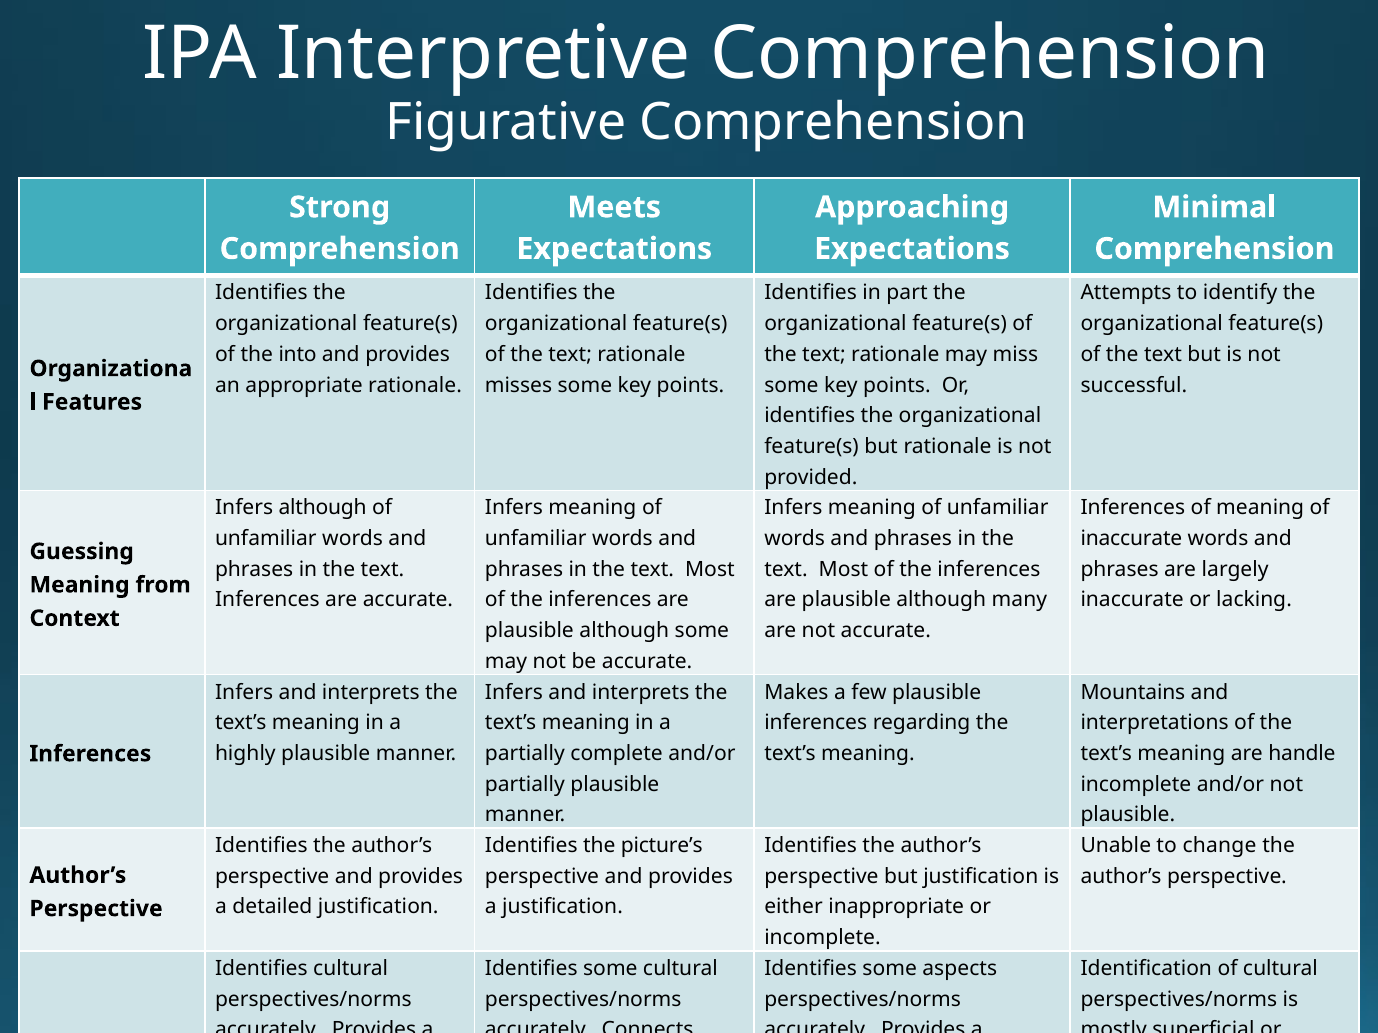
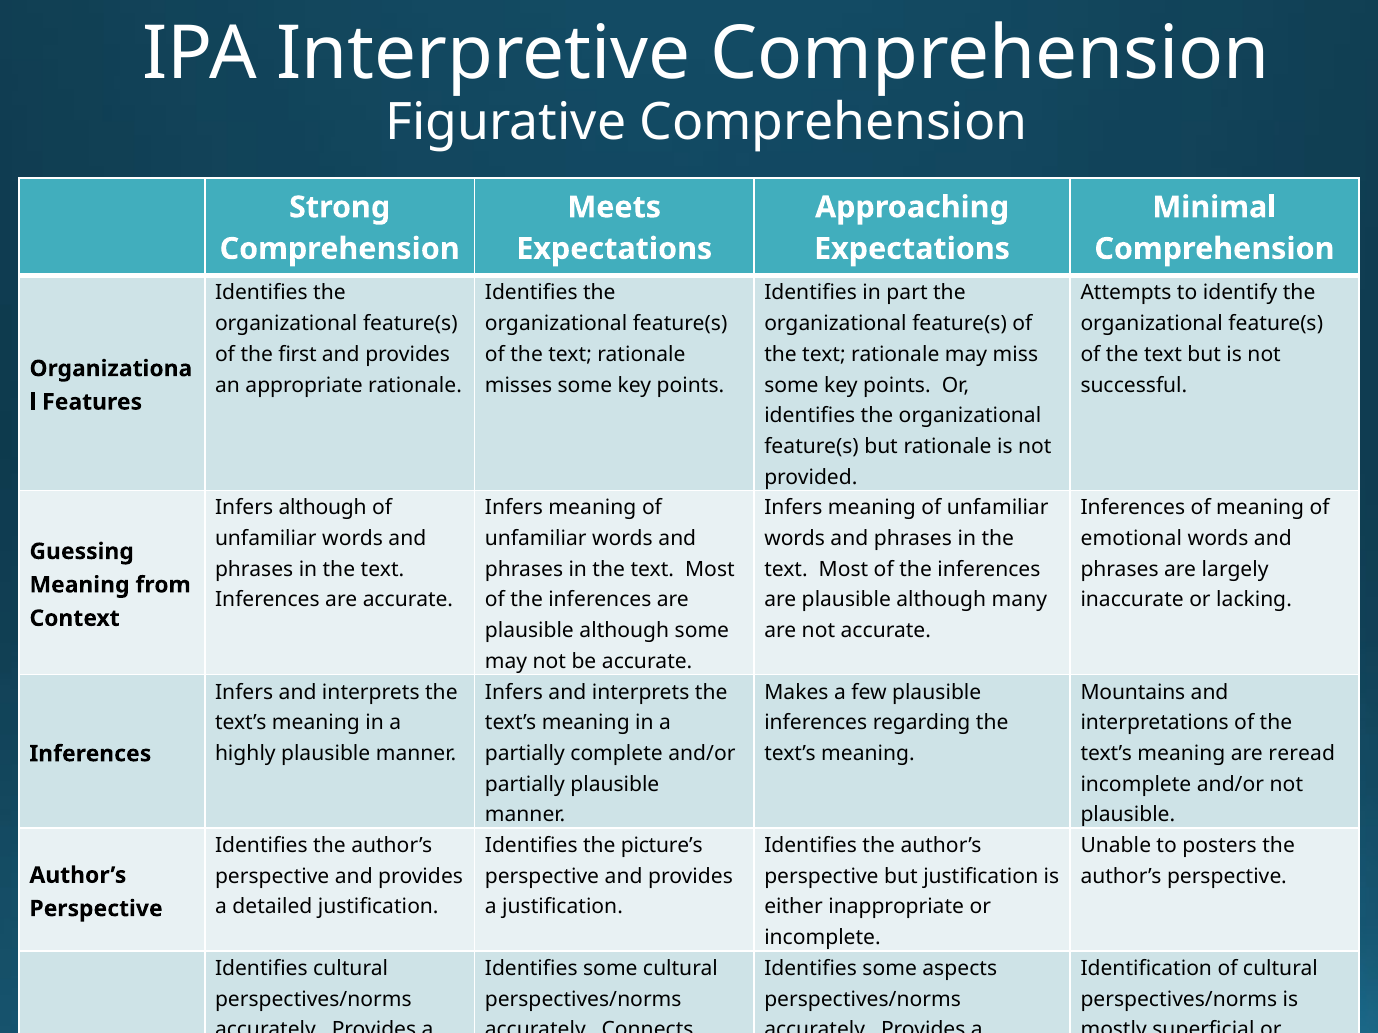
into: into -> first
inaccurate at (1131, 539): inaccurate -> emotional
handle: handle -> reread
change: change -> posters
